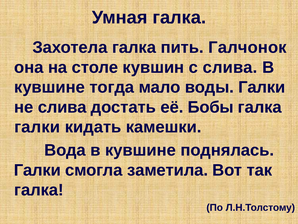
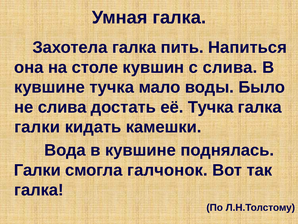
Галчонок: Галчонок -> Напиться
кувшине тогда: тогда -> тучка
воды Галки: Галки -> Было
её Бобы: Бобы -> Тучка
заметила: заметила -> галчонок
